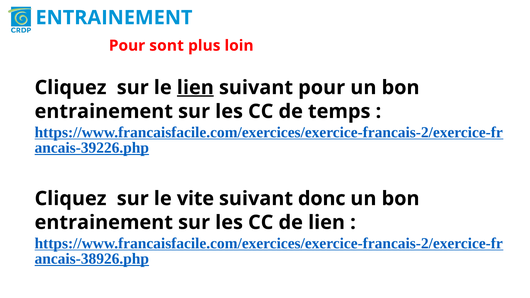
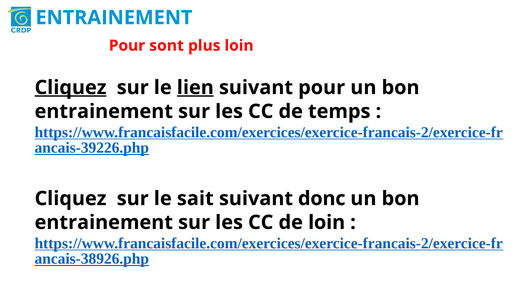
Cliquez at (71, 88) underline: none -> present
vite: vite -> sait
de lien: lien -> loin
